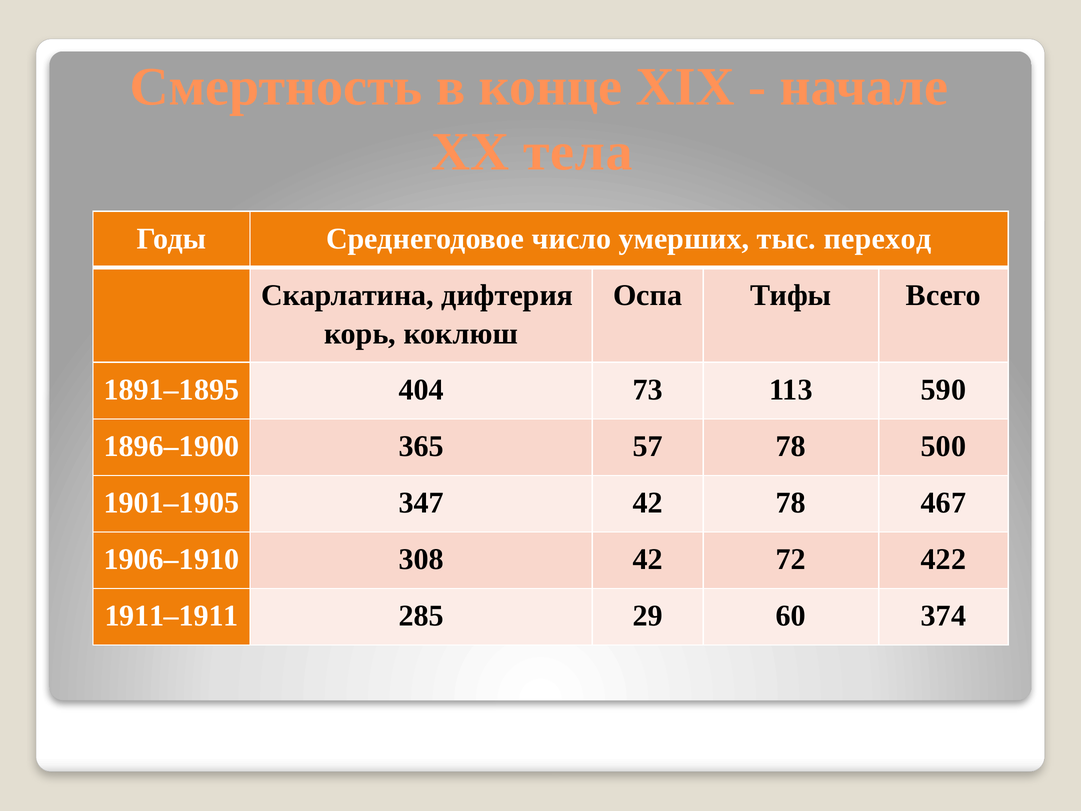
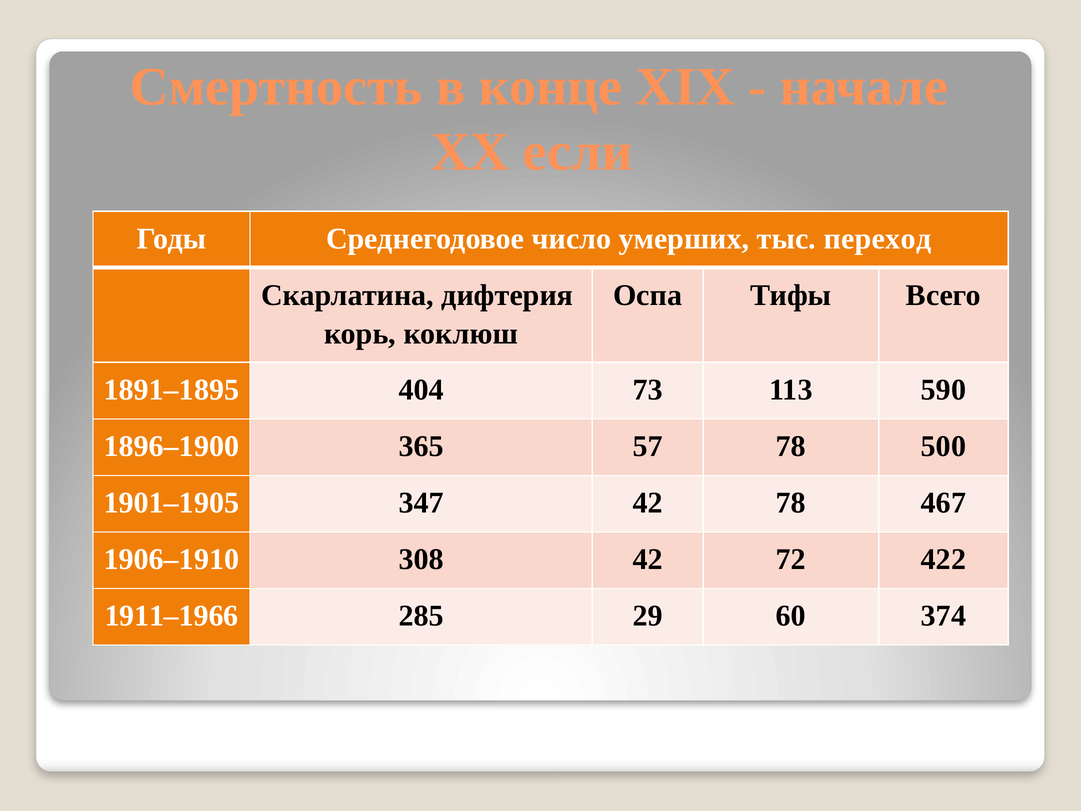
тела: тела -> если
1911–1911: 1911–1911 -> 1911–1966
